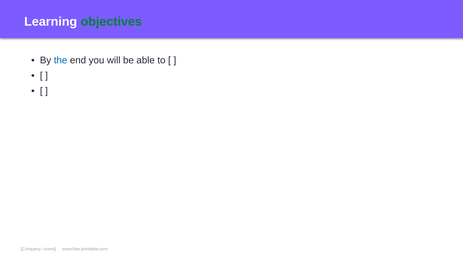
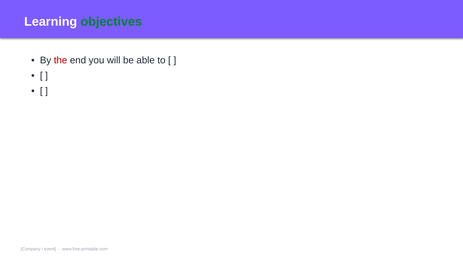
the colour: blue -> red
